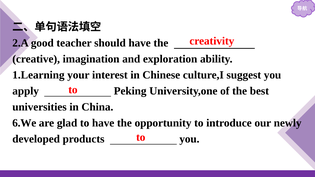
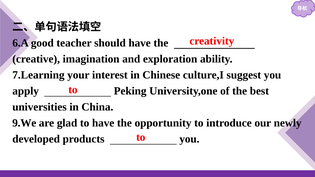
2.A: 2.A -> 6.A
1.Learning: 1.Learning -> 7.Learning
6.We: 6.We -> 9.We
